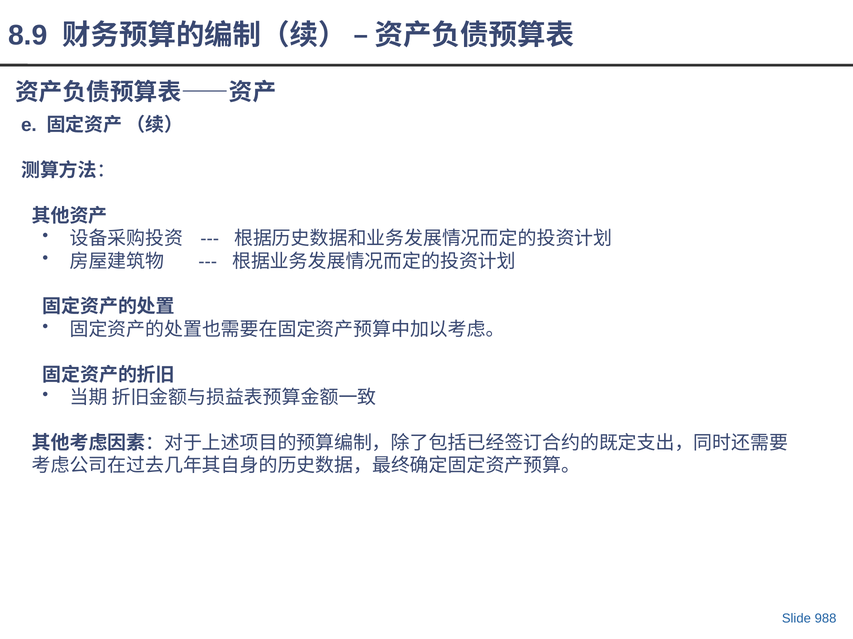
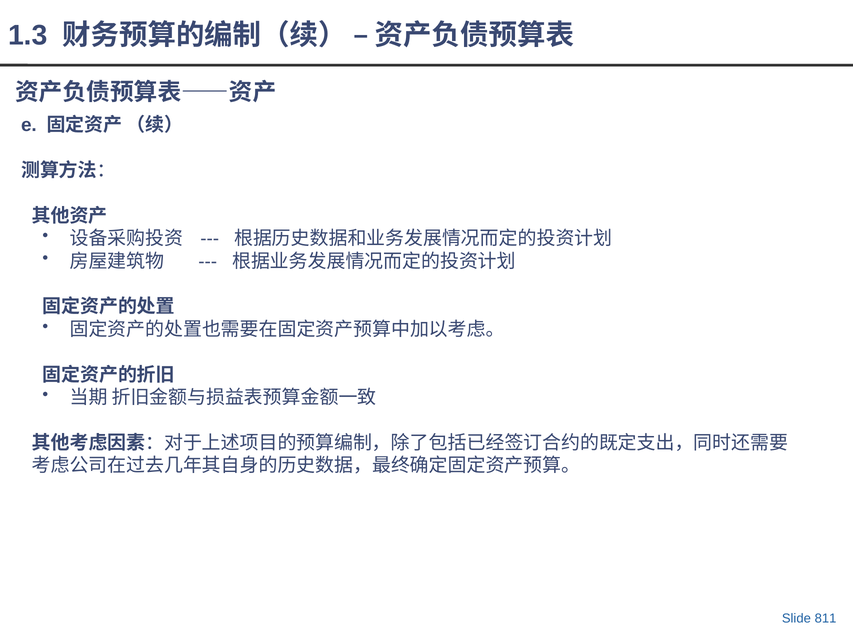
8.9: 8.9 -> 1.3
988: 988 -> 811
